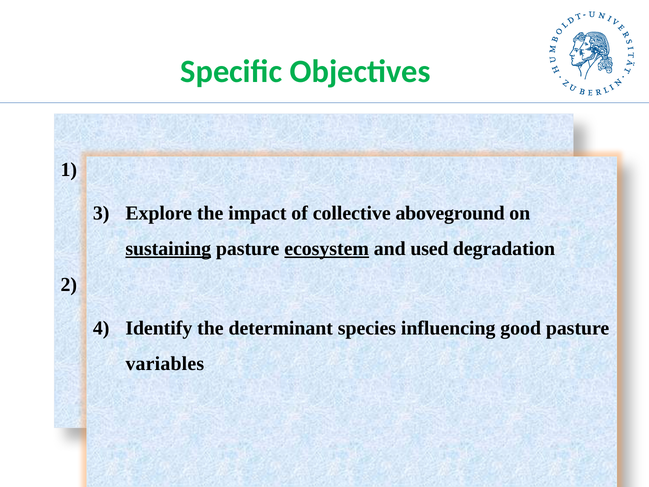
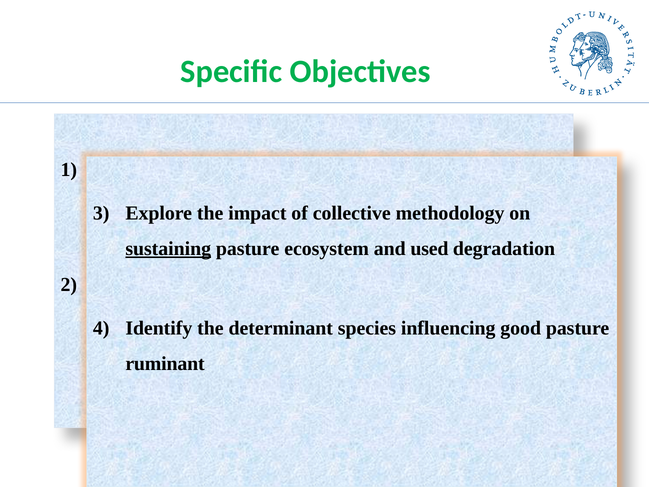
aboveground at (450, 213): aboveground -> methodology
ecosystem underline: present -> none
variables: variables -> ruminant
